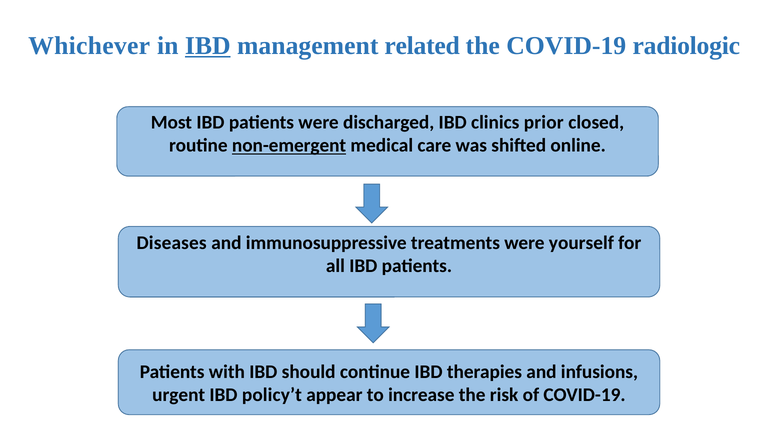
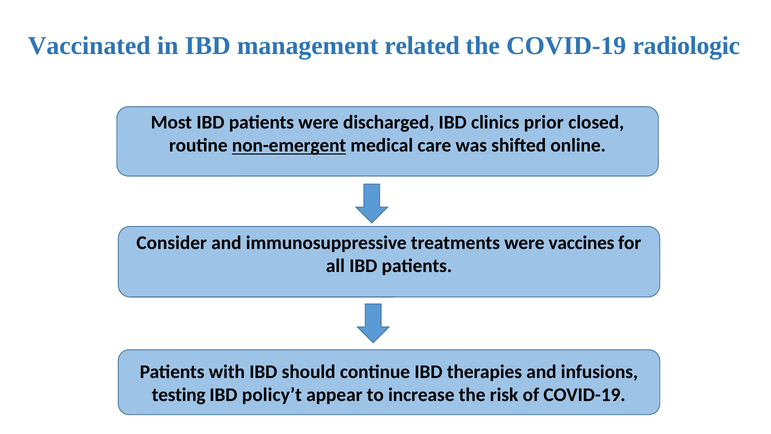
Whichever: Whichever -> Vaccinated
IBD at (208, 46) underline: present -> none
Diseases: Diseases -> Consider
yourself: yourself -> vaccines
urgent: urgent -> testing
